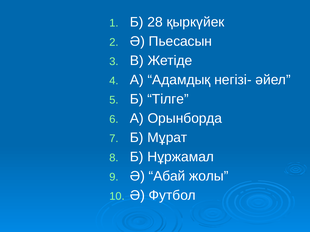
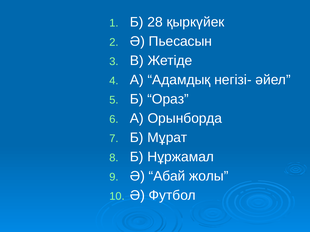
Тілге: Тілге -> Ораз
